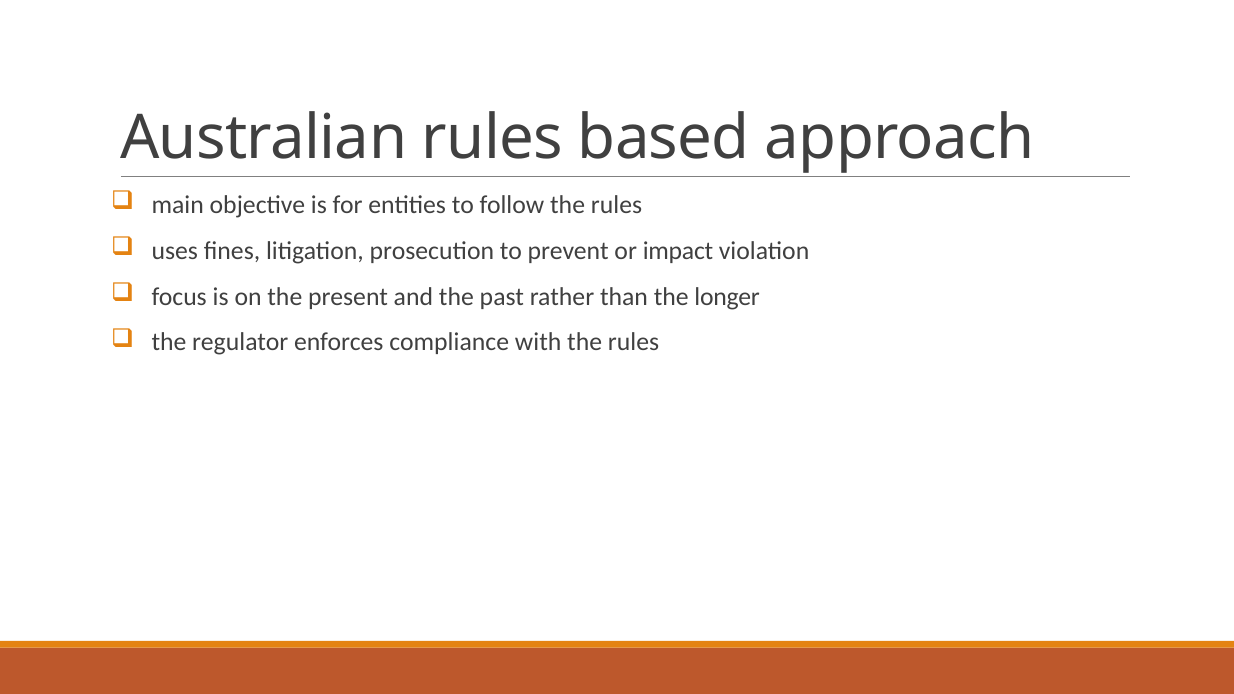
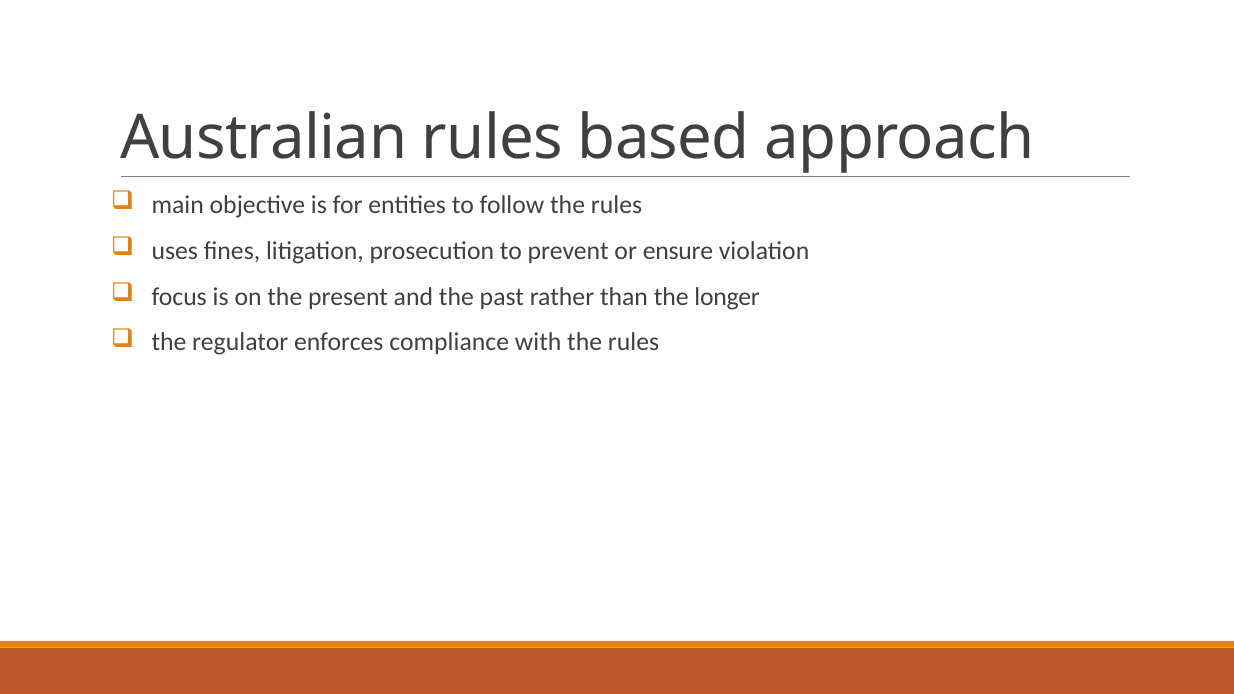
impact: impact -> ensure
